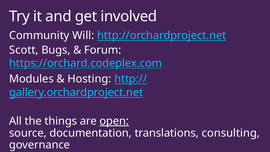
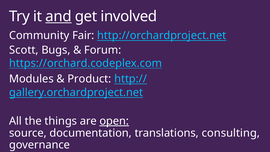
and underline: none -> present
Will: Will -> Fair
Hosting: Hosting -> Product
